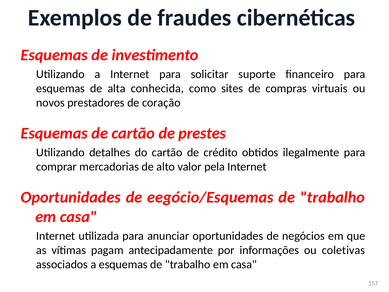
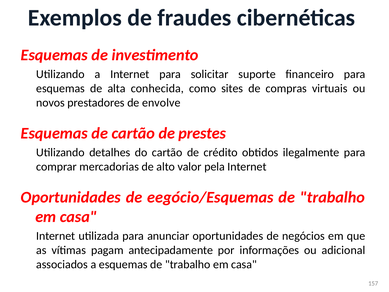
coração: coração -> envolve
coletivas: coletivas -> adicional
